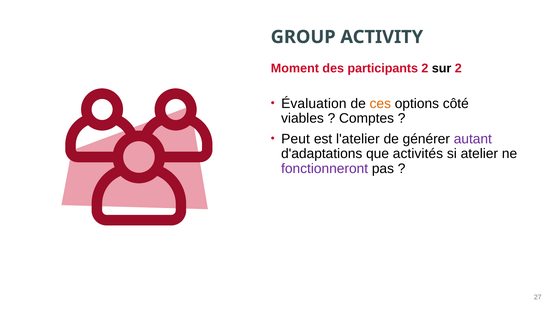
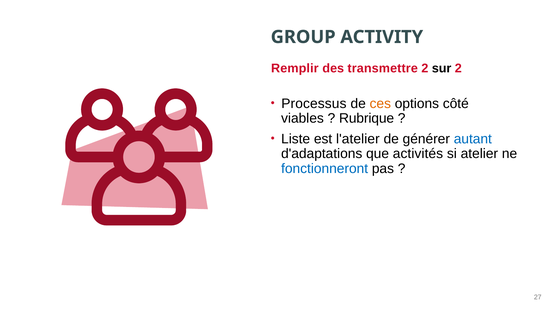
Moment: Moment -> Remplir
participants: participants -> transmettre
Évaluation: Évaluation -> Processus
Comptes: Comptes -> Rubrique
Peut: Peut -> Liste
autant colour: purple -> blue
fonctionneront colour: purple -> blue
